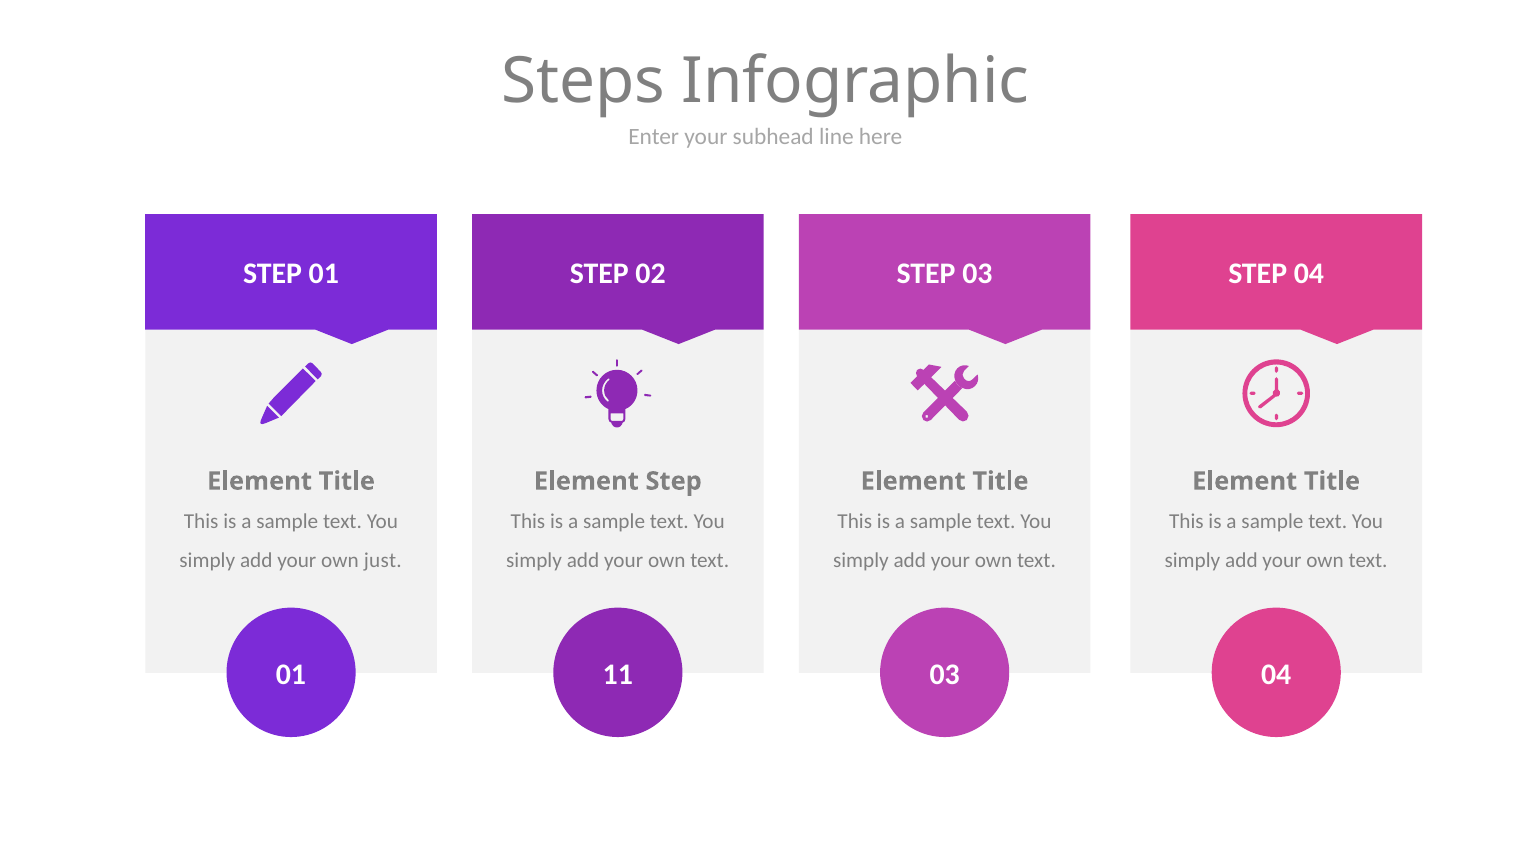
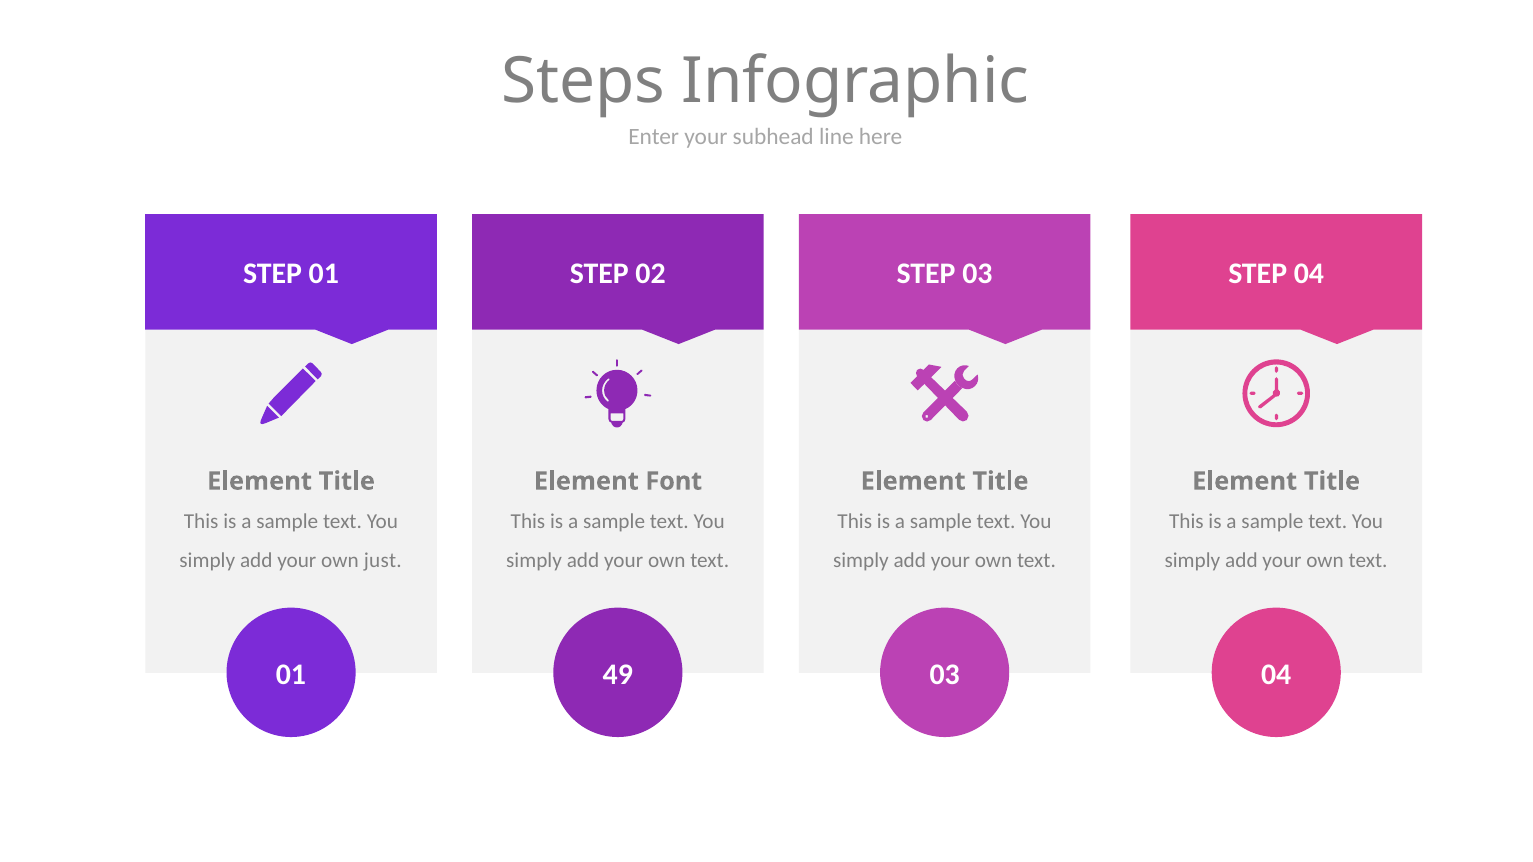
Element Step: Step -> Font
11: 11 -> 49
